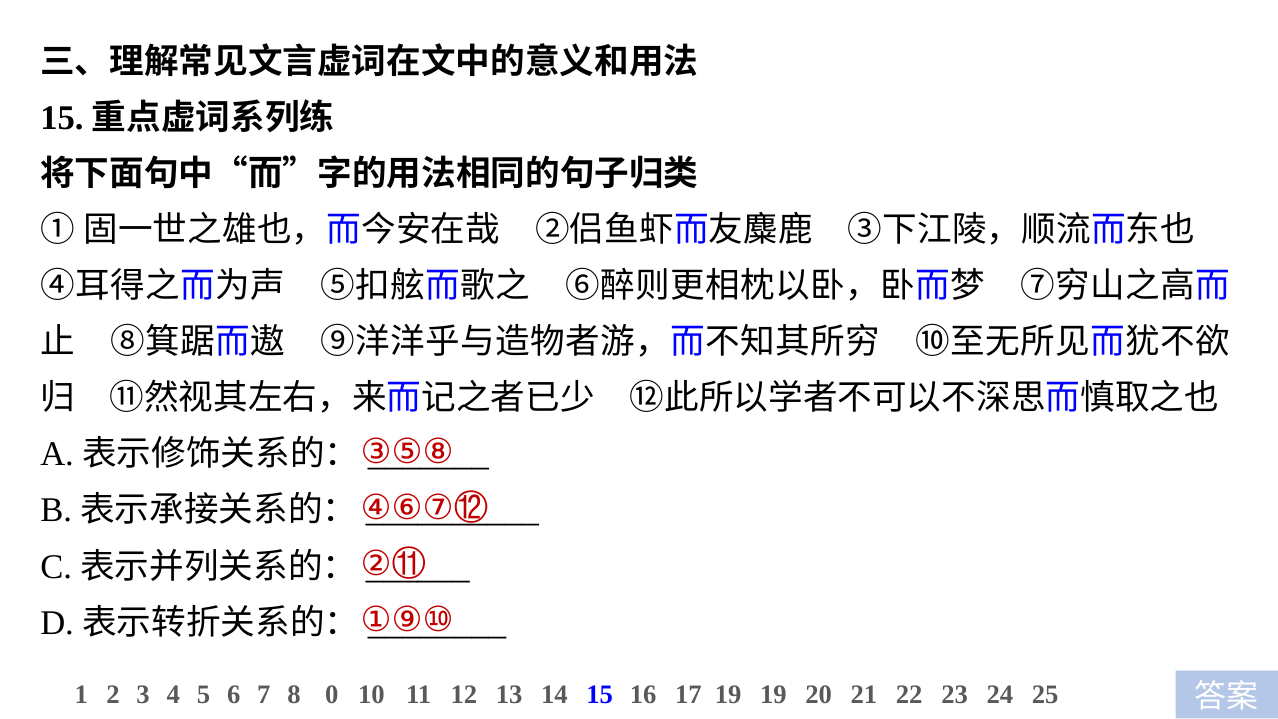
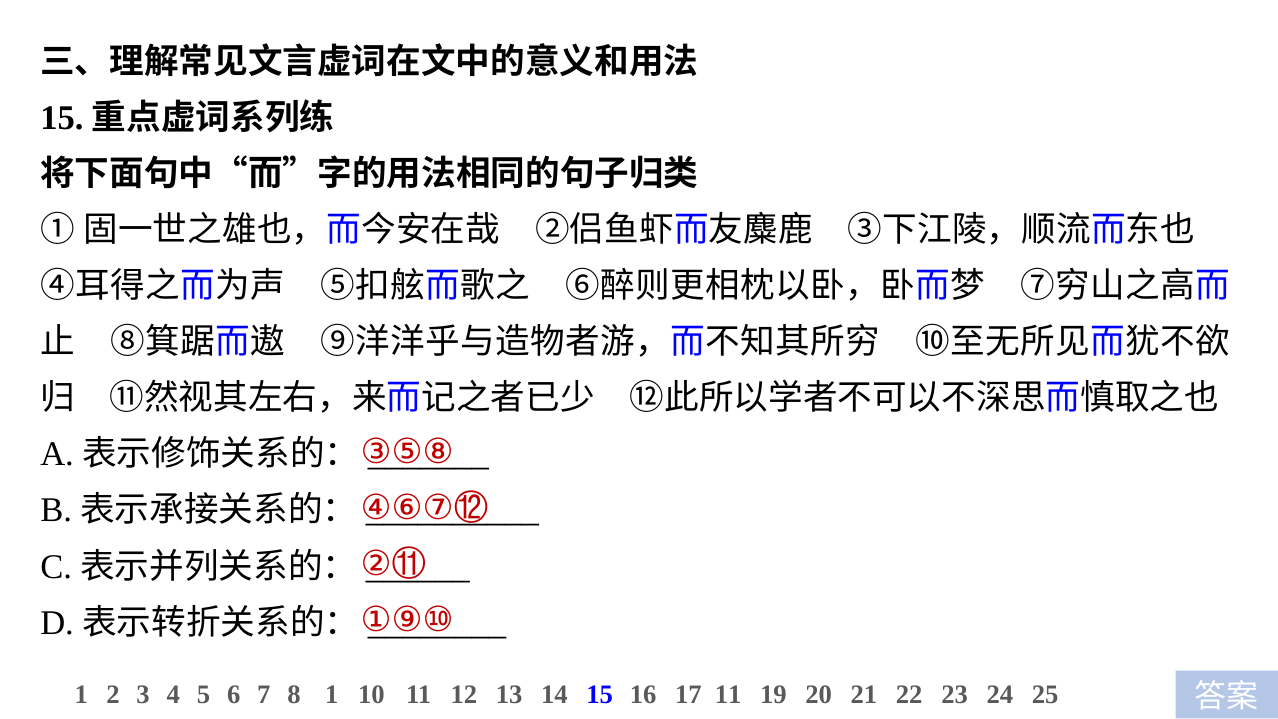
8 0: 0 -> 1
17 19: 19 -> 11
